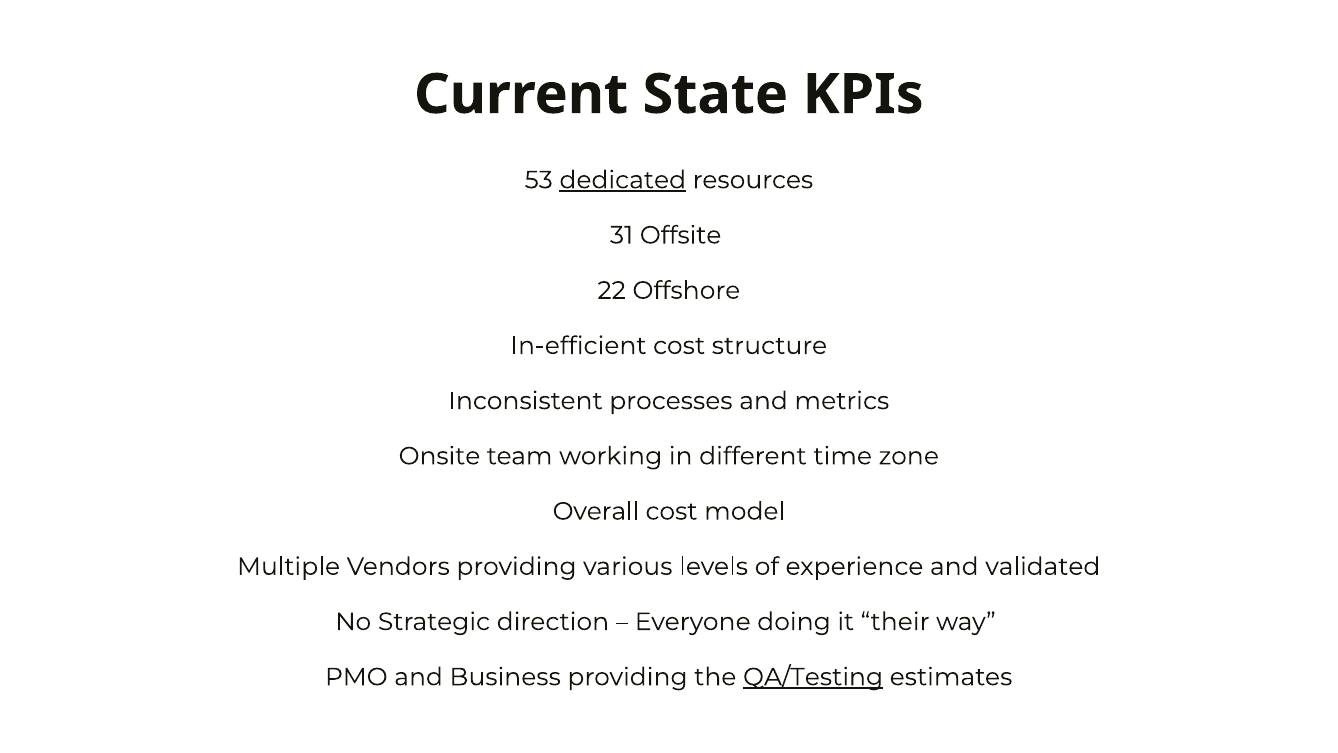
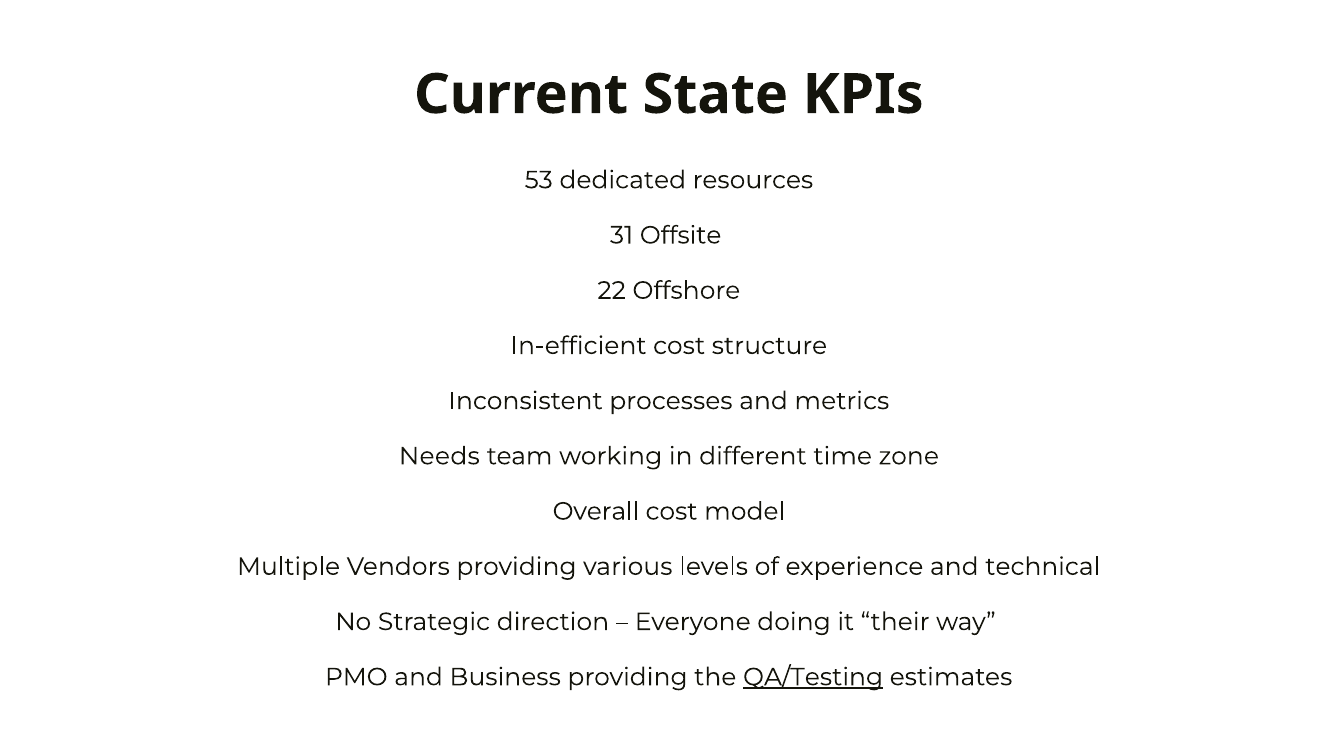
dedicated underline: present -> none
Onsite: Onsite -> Needs
validated: validated -> technical
